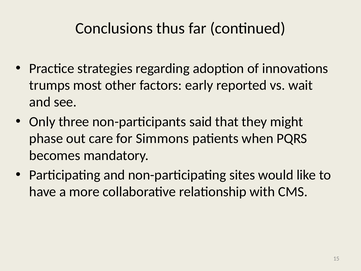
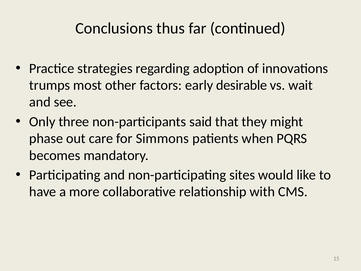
reported: reported -> desirable
